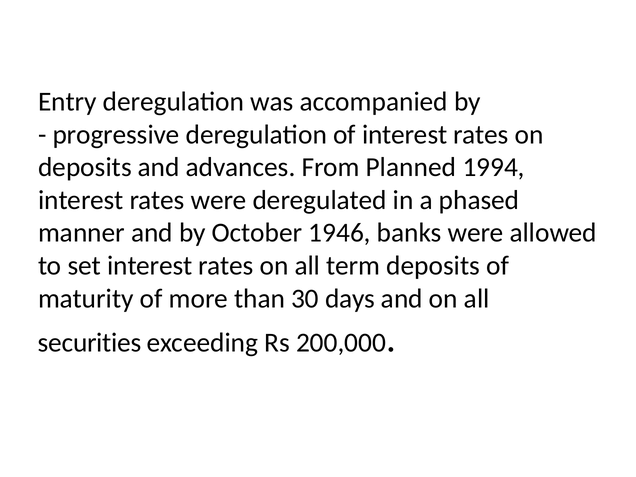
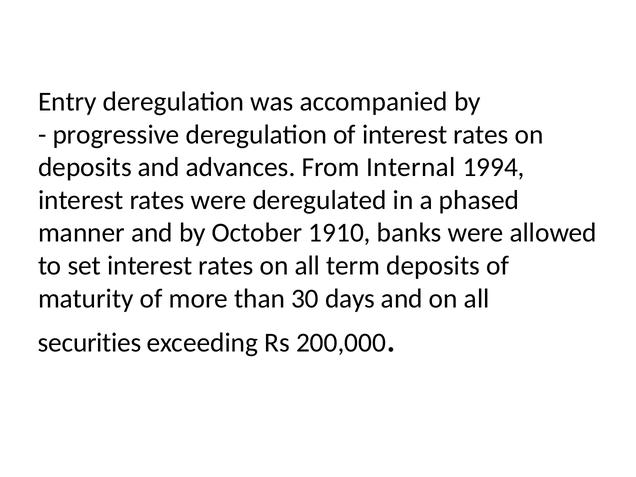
Planned: Planned -> Internal
1946: 1946 -> 1910
